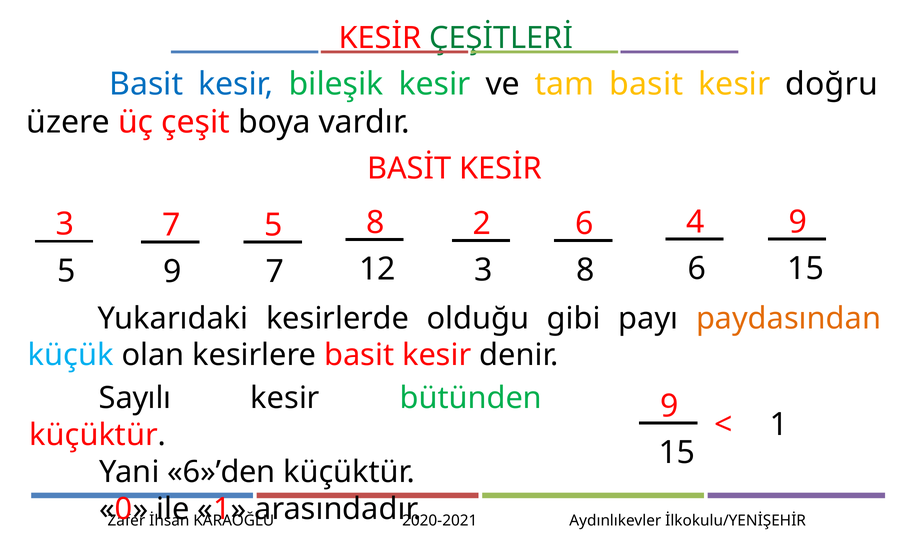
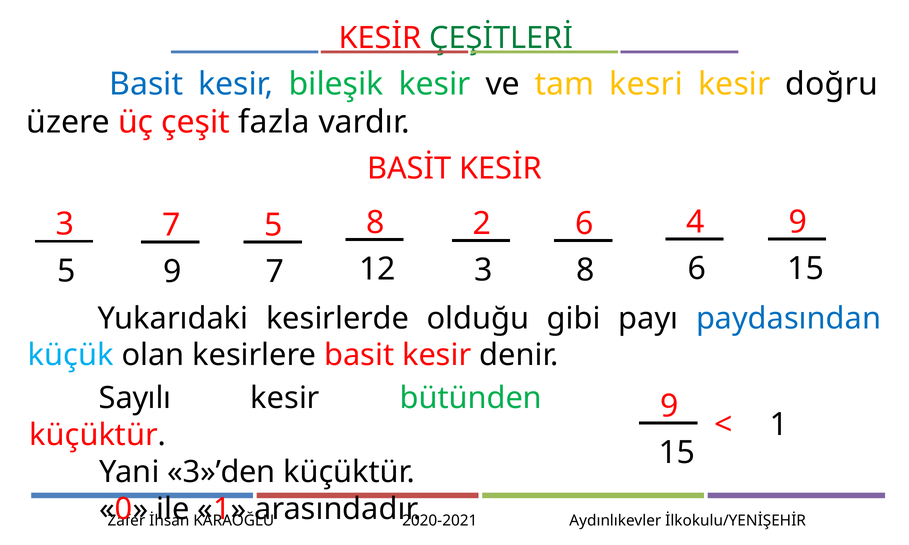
tam basit: basit -> kesri
boya: boya -> fazla
paydasından colour: orange -> blue
6»’den: 6»’den -> 3»’den
